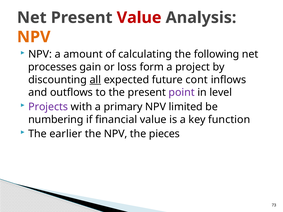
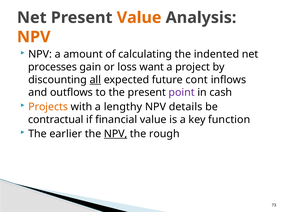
Value at (139, 18) colour: red -> orange
following: following -> indented
form: form -> want
level: level -> cash
Projects colour: purple -> orange
primary: primary -> lengthy
limited: limited -> details
numbering: numbering -> contractual
NPV at (116, 134) underline: none -> present
pieces: pieces -> rough
